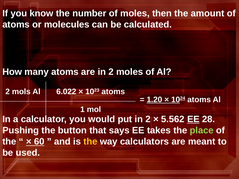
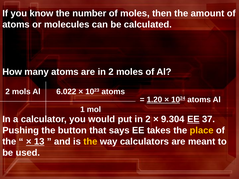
5.562: 5.562 -> 9.304
28: 28 -> 37
place colour: light green -> yellow
60: 60 -> 13
